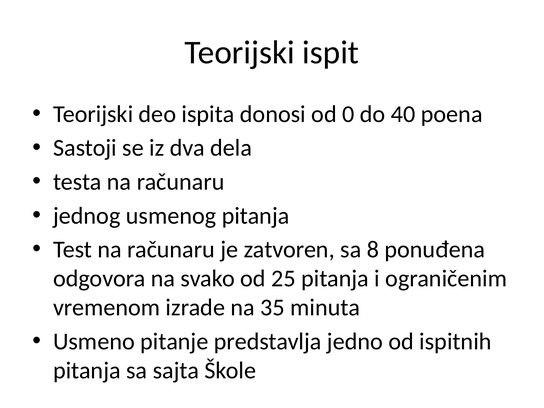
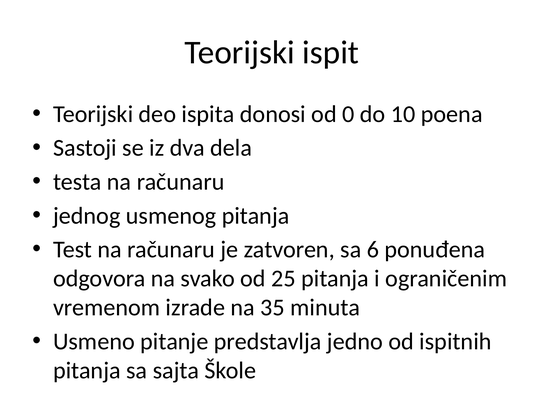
40: 40 -> 10
8: 8 -> 6
